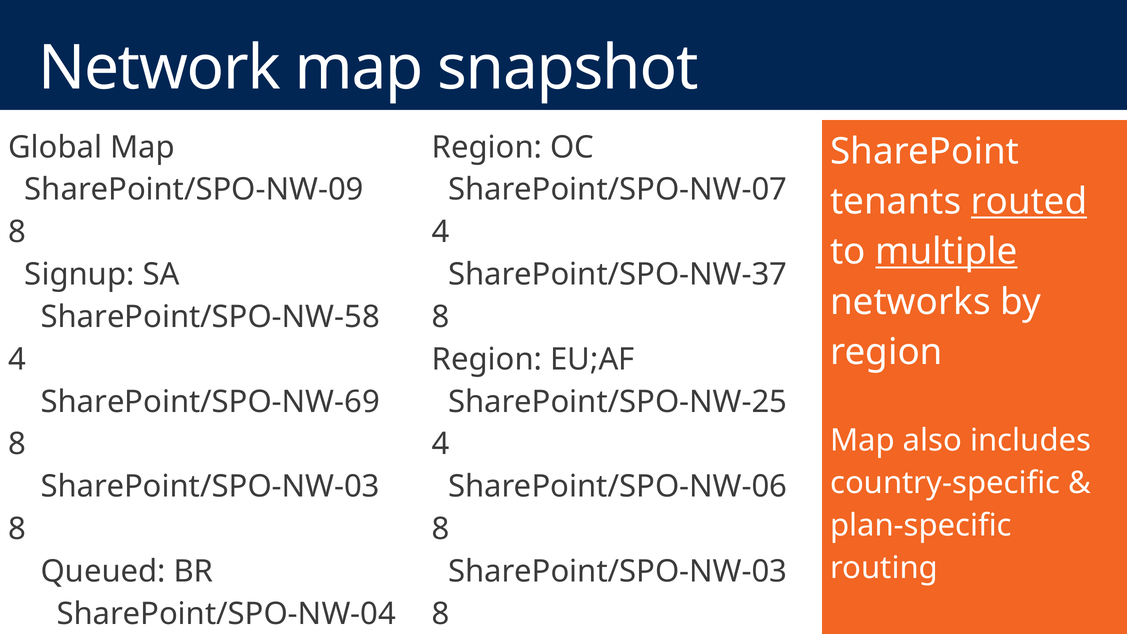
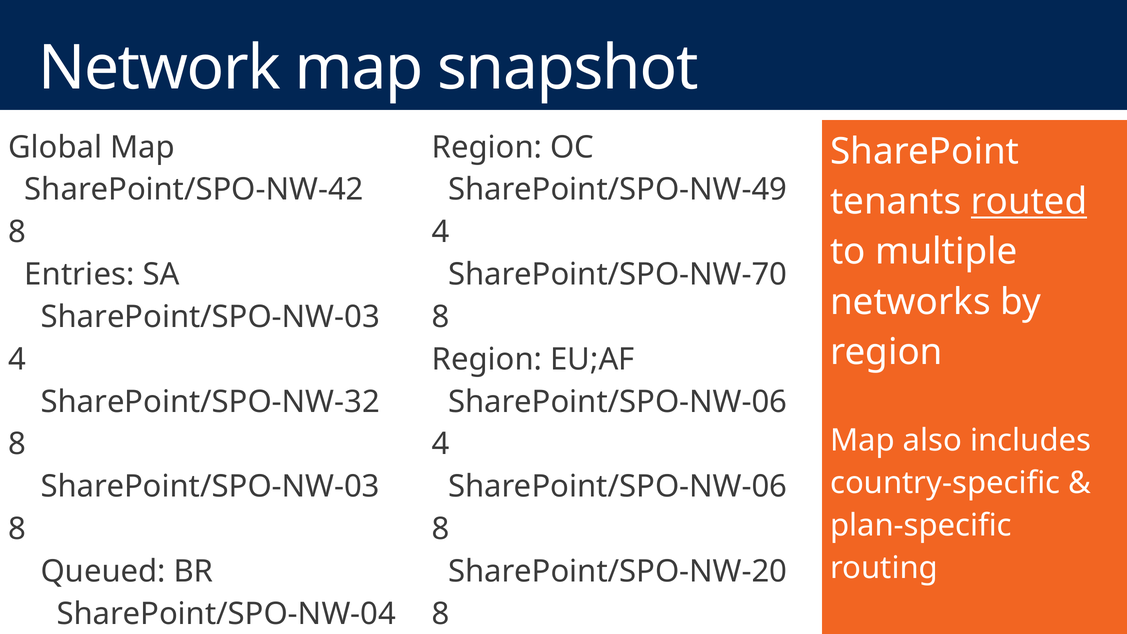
SharePoint/SPO-NW-09 at (194, 190): SharePoint/SPO-NW-09 -> SharePoint/SPO-NW-42
SharePoint/SPO-NW-07: SharePoint/SPO-NW-07 -> SharePoint/SPO-NW-49
multiple underline: present -> none
Signup: Signup -> Entries
SharePoint/SPO-NW-37: SharePoint/SPO-NW-37 -> SharePoint/SPO-NW-70
SharePoint/SPO-NW-58 at (210, 317): SharePoint/SPO-NW-58 -> SharePoint/SPO-NW-03
SharePoint/SPO-NW-69: SharePoint/SPO-NW-69 -> SharePoint/SPO-NW-32
SharePoint/SPO-NW-25 at (618, 402): SharePoint/SPO-NW-25 -> SharePoint/SPO-NW-06
SharePoint/SPO-NW-03 at (618, 571): SharePoint/SPO-NW-03 -> SharePoint/SPO-NW-20
